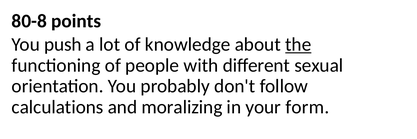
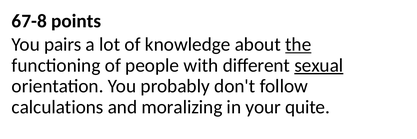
80-8: 80-8 -> 67-8
push: push -> pairs
sexual underline: none -> present
form: form -> quite
